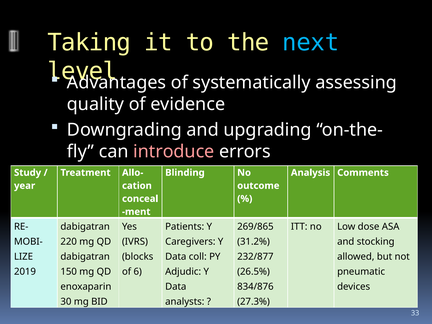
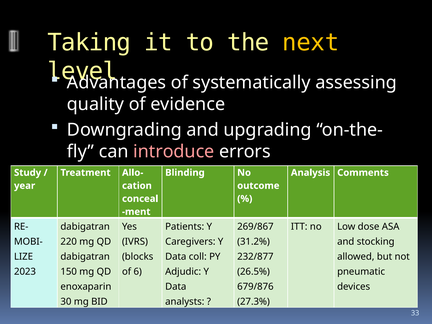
next colour: light blue -> yellow
269/865: 269/865 -> 269/867
2019: 2019 -> 2023
834/876: 834/876 -> 679/876
